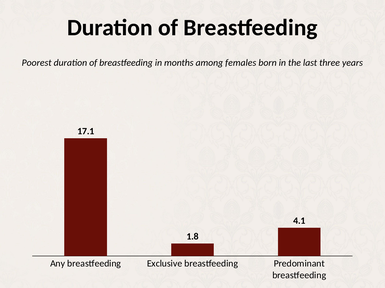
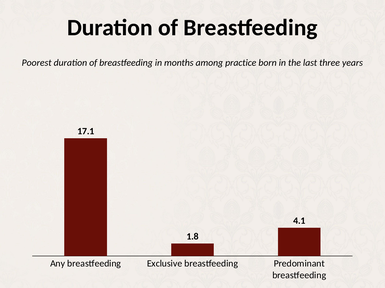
females: females -> practice
